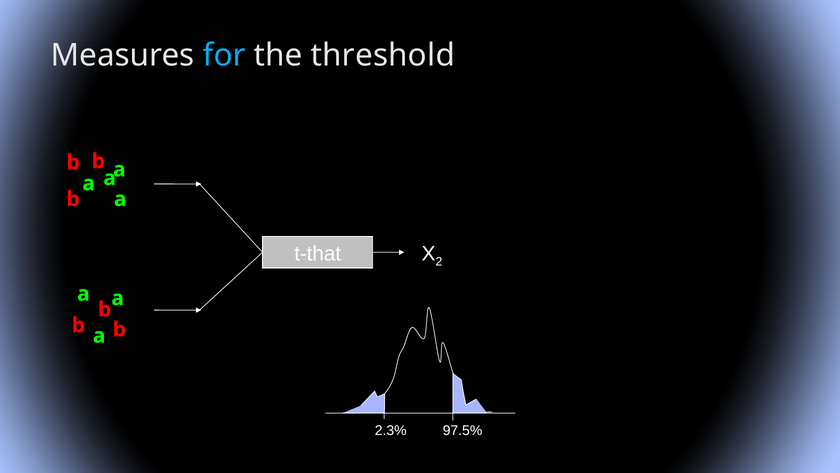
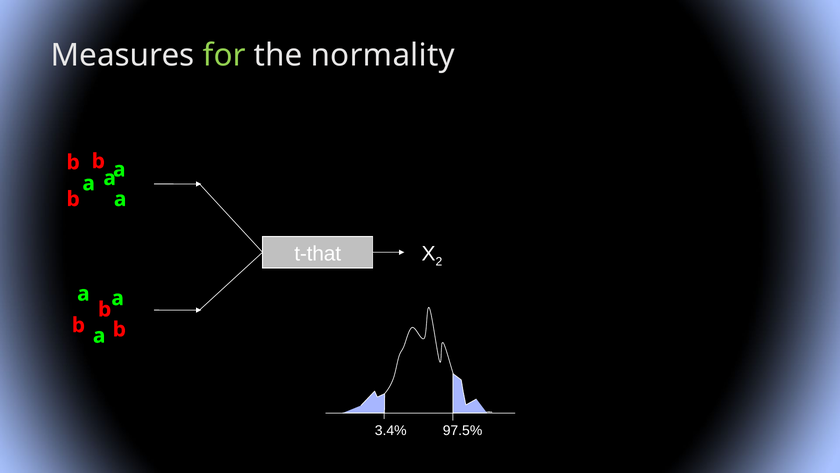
for colour: light blue -> light green
threshold: threshold -> normality
2.3%: 2.3% -> 3.4%
